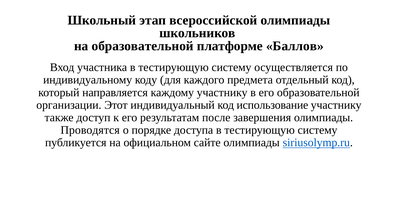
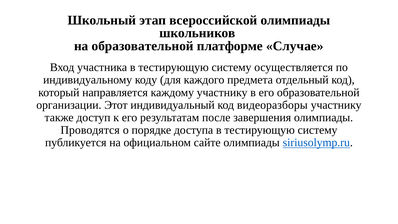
Баллов: Баллов -> Случае
использование: использование -> видеоразборы
